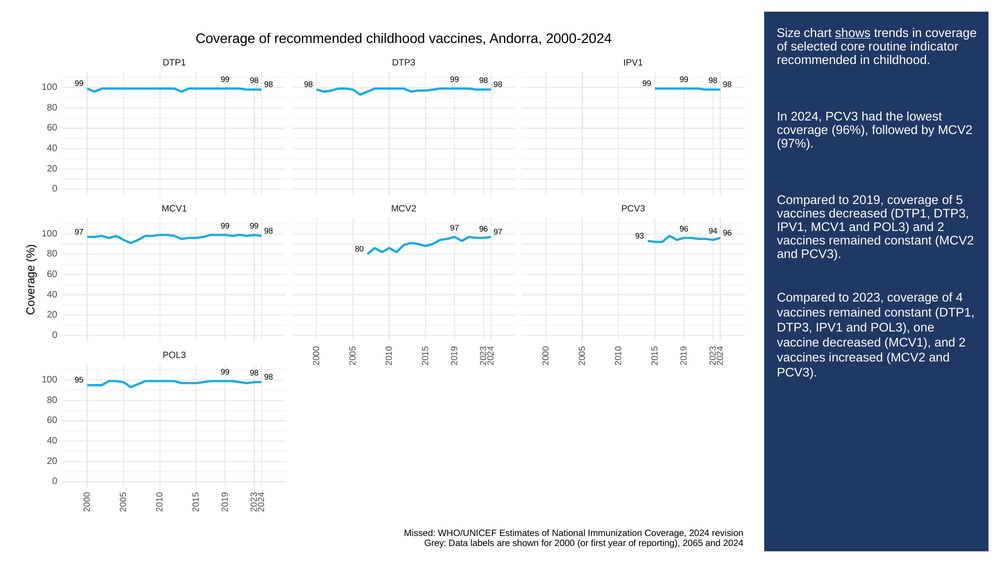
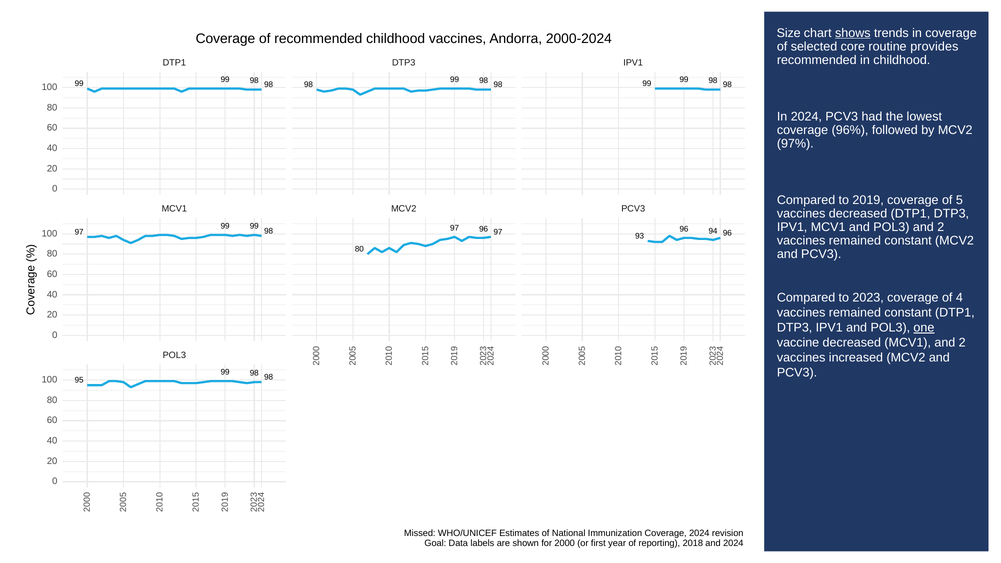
indicator: indicator -> provides
one underline: none -> present
Grey: Grey -> Goal
2065: 2065 -> 2018
